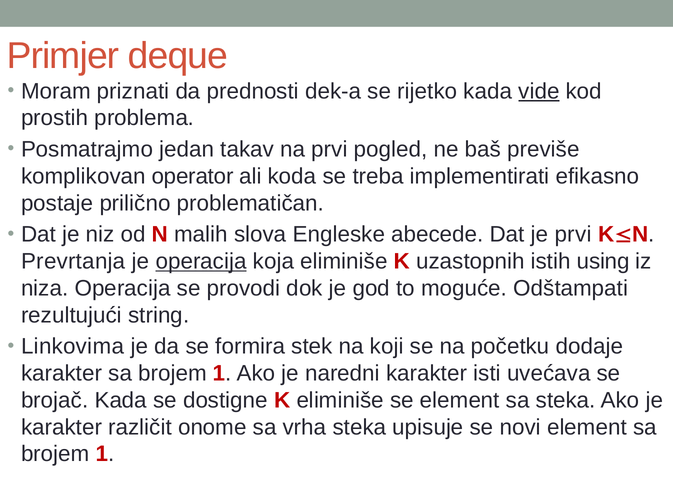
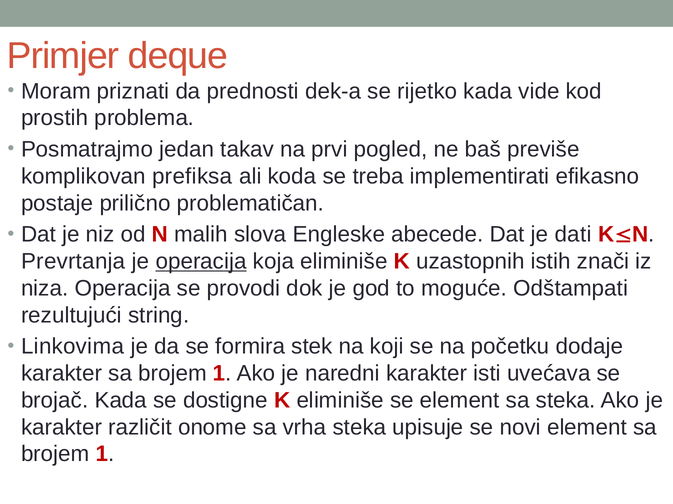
vide underline: present -> none
operator: operator -> prefiksa
je prvi: prvi -> dati
using: using -> znači
